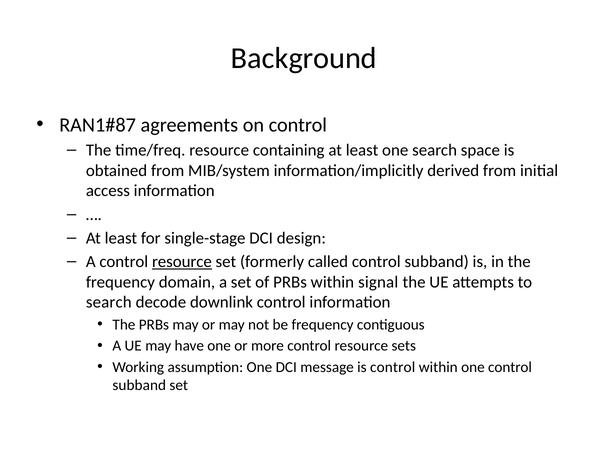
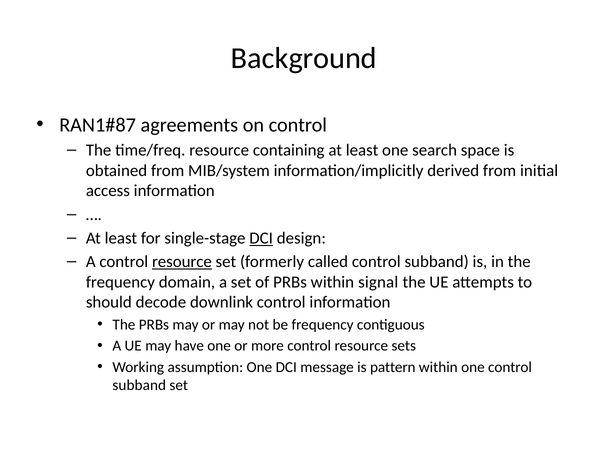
DCI at (261, 238) underline: none -> present
search at (109, 302): search -> should
is control: control -> pattern
